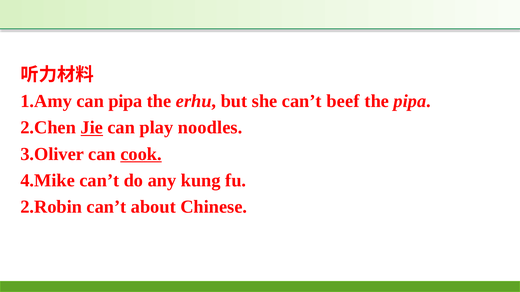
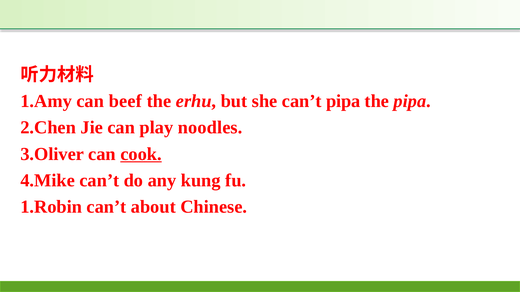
can pipa: pipa -> beef
can’t beef: beef -> pipa
Jie underline: present -> none
2.Robin: 2.Robin -> 1.Robin
